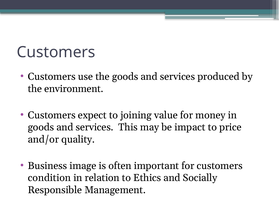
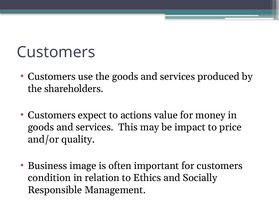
environment: environment -> shareholders
joining: joining -> actions
